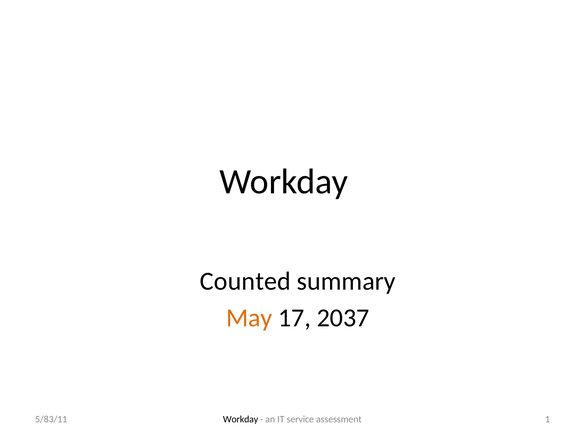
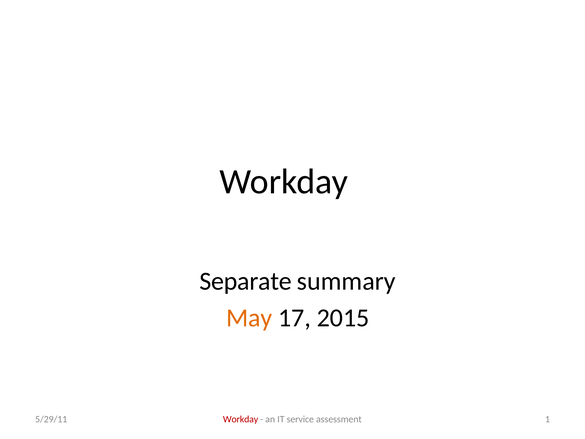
Counted: Counted -> Separate
2037: 2037 -> 2015
Workday at (241, 419) colour: black -> red
5/83/11: 5/83/11 -> 5/29/11
